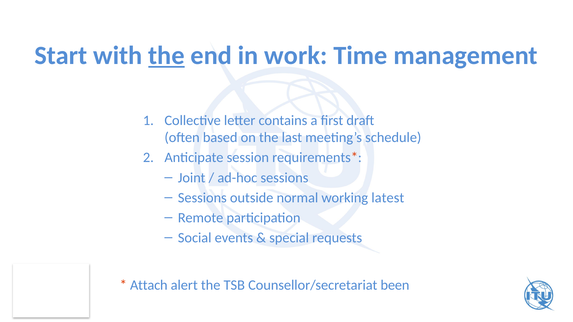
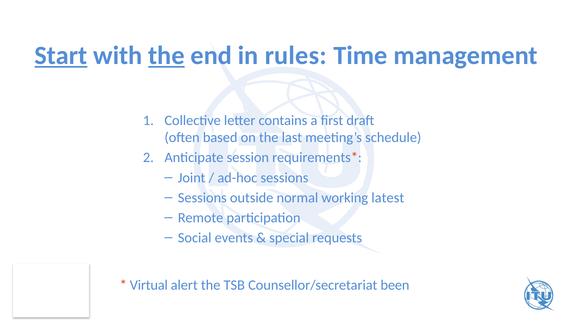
Start underline: none -> present
work: work -> rules
Attach: Attach -> Virtual
